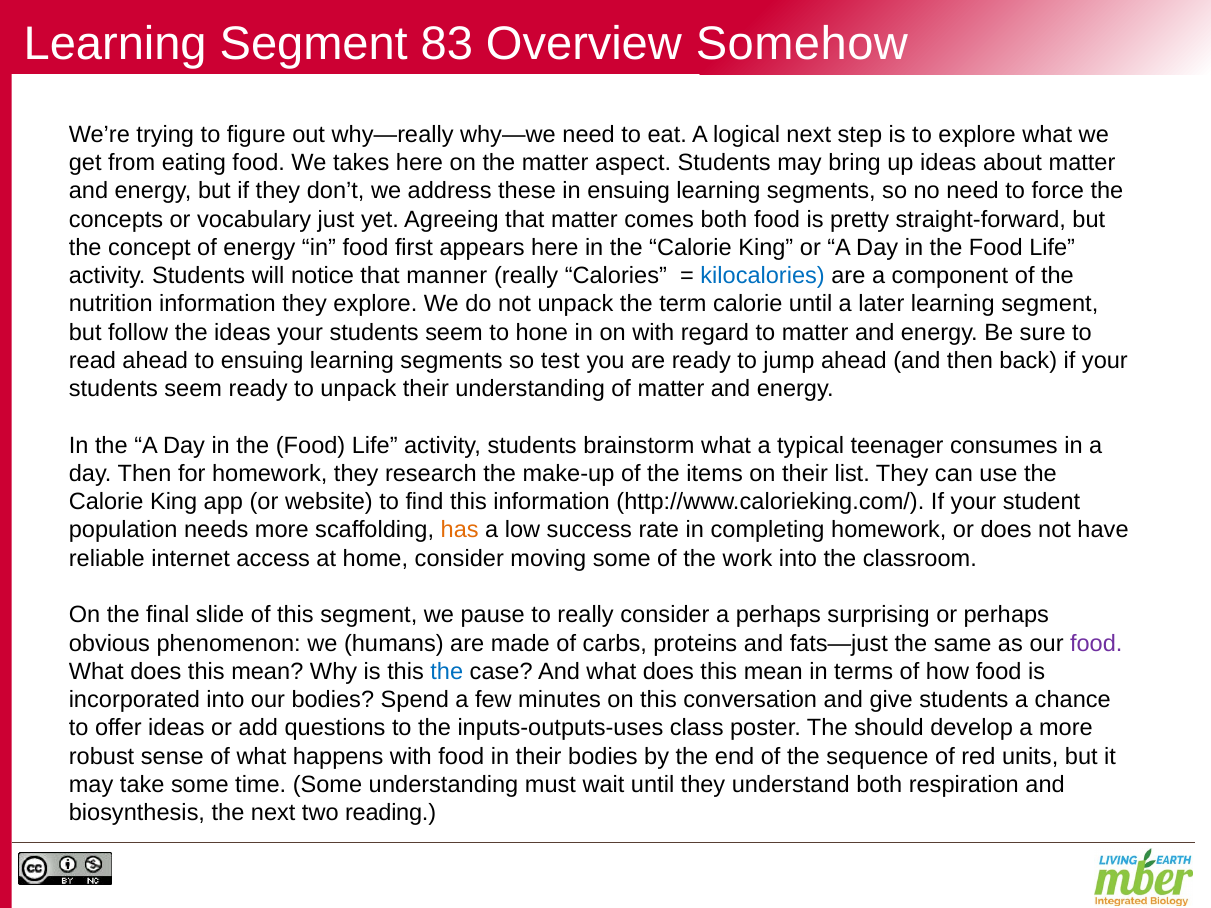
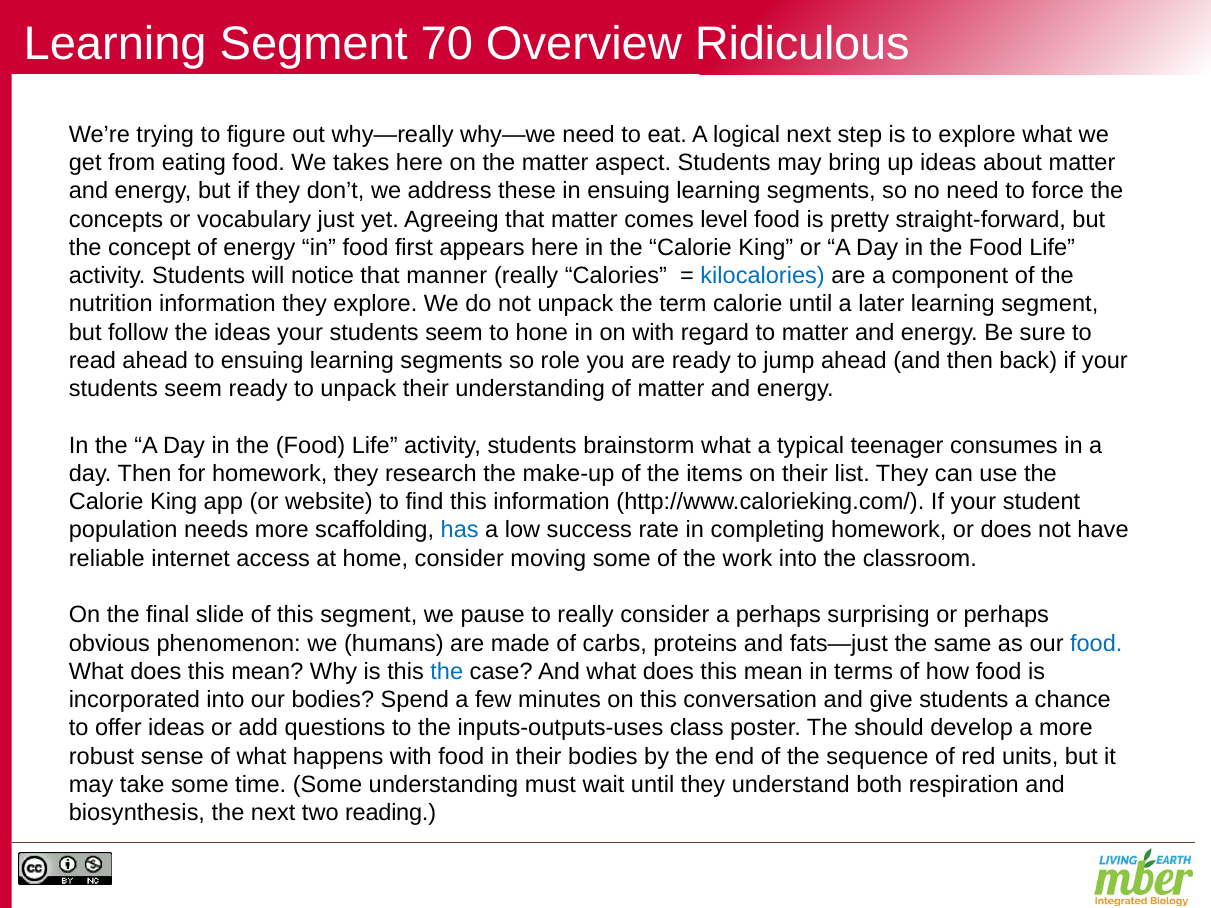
83: 83 -> 70
Somehow: Somehow -> Ridiculous
comes both: both -> level
test: test -> role
has colour: orange -> blue
food at (1096, 643) colour: purple -> blue
